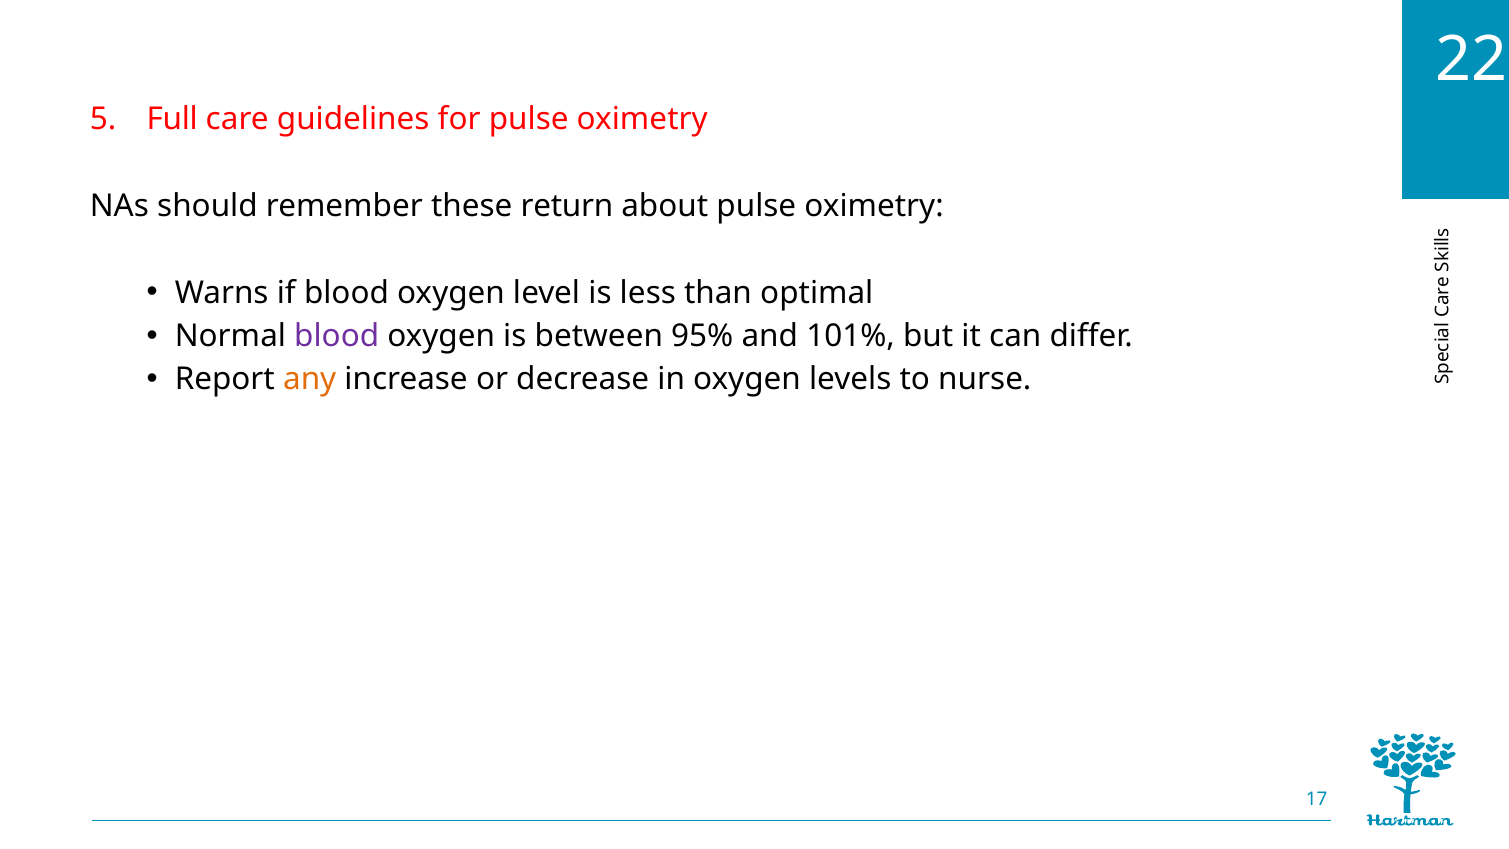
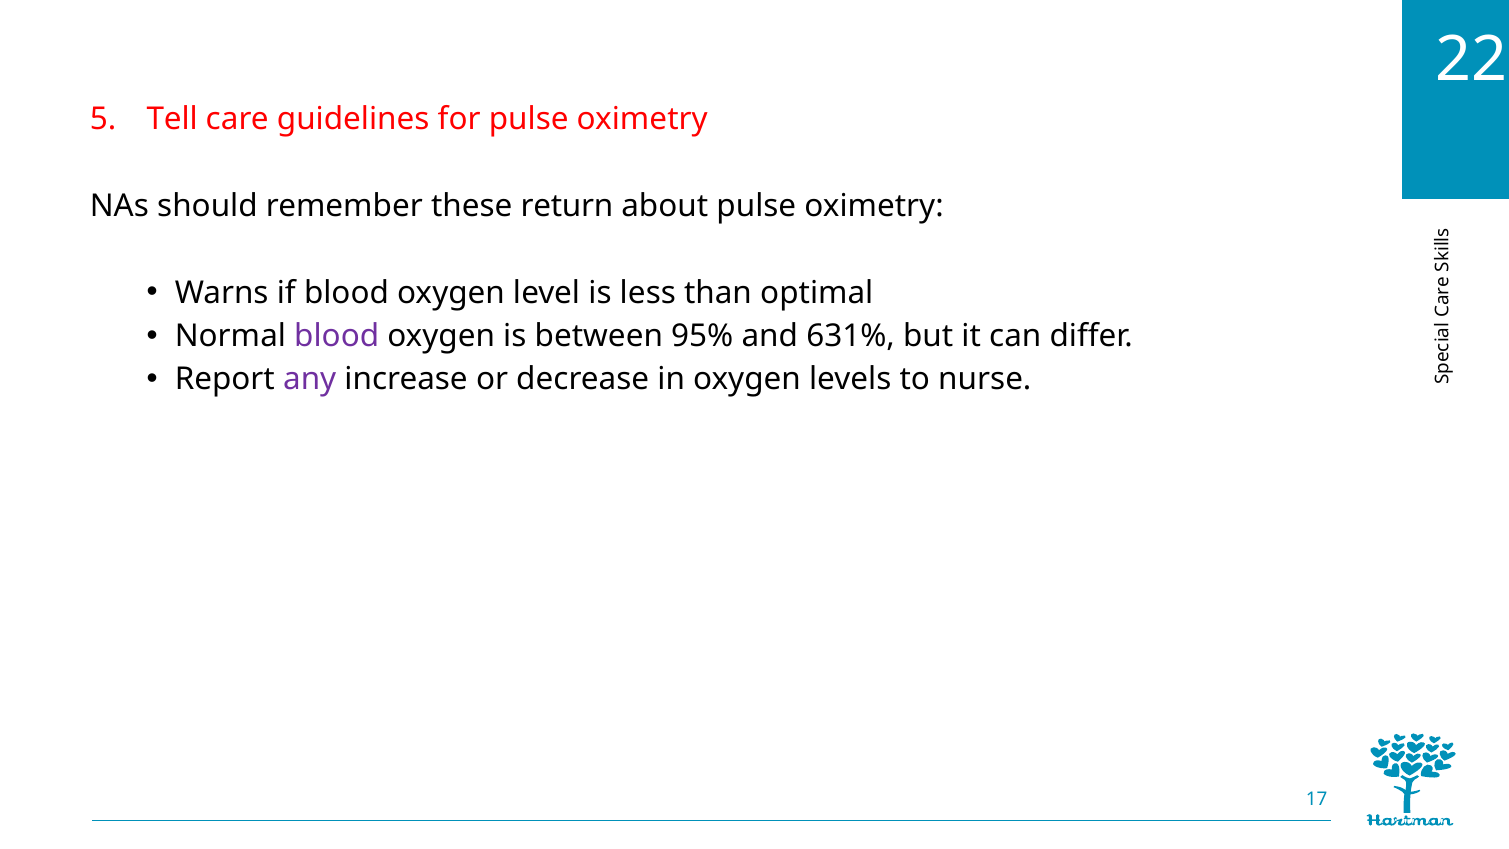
Full: Full -> Tell
101%: 101% -> 631%
any colour: orange -> purple
